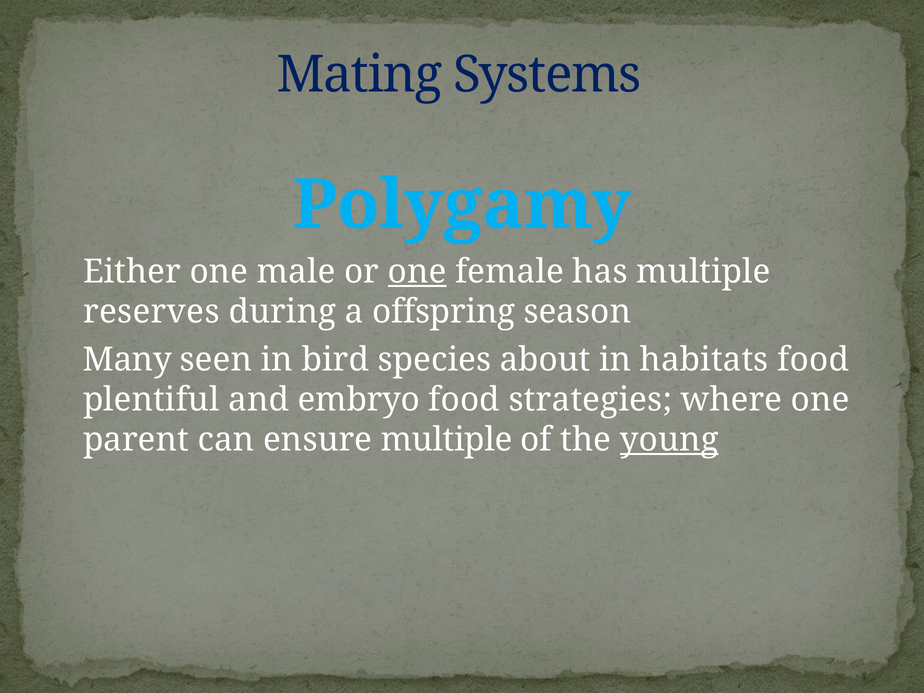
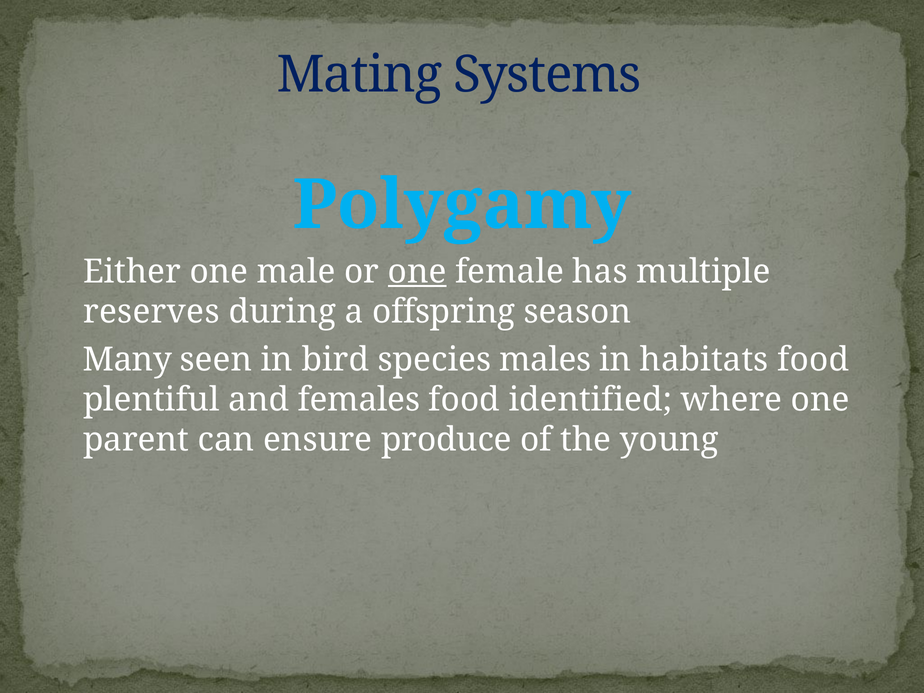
about: about -> males
embryo: embryo -> females
strategies: strategies -> identified
ensure multiple: multiple -> produce
young underline: present -> none
